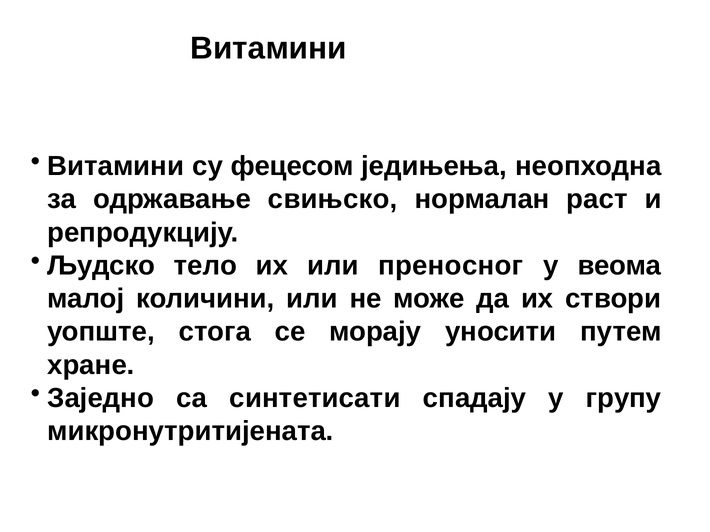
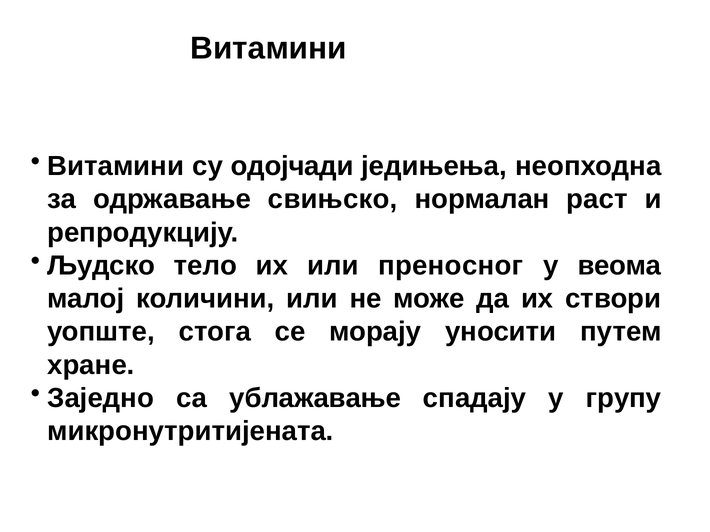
фецесом: фецесом -> одојчади
синтетисати: синтетисати -> ублажавање
